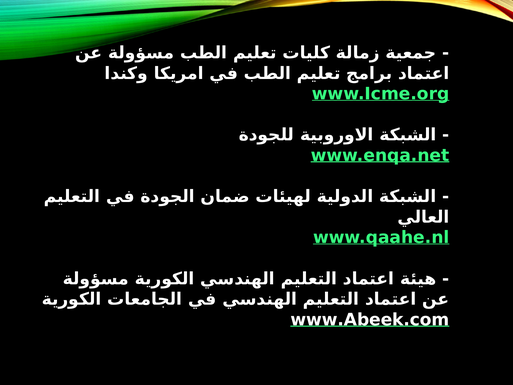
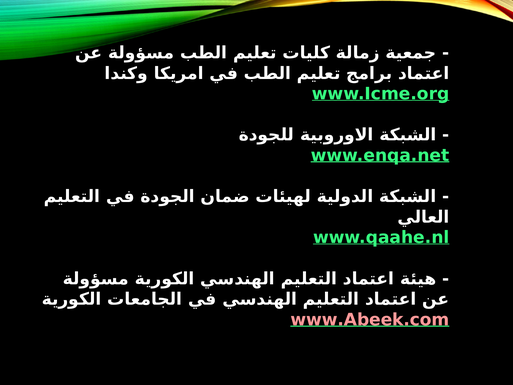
www.Abeek.com colour: white -> pink
